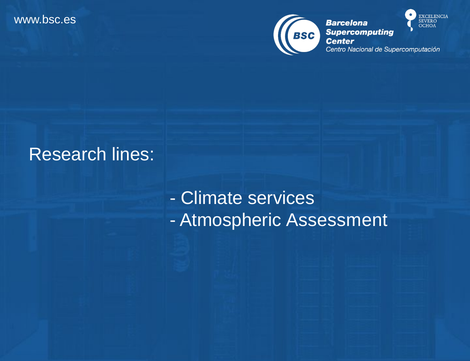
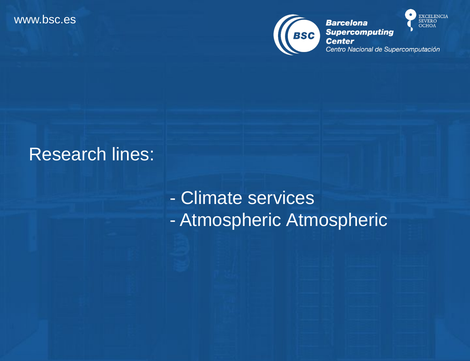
Atmospheric Assessment: Assessment -> Atmospheric
